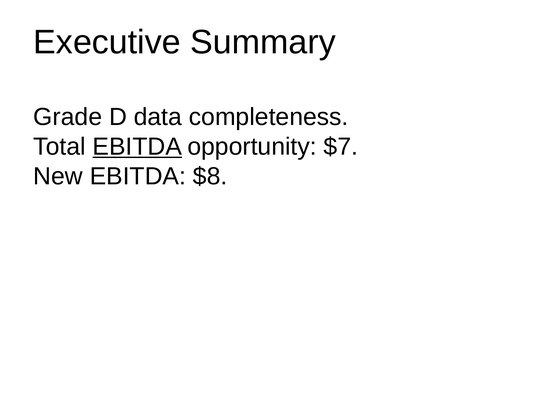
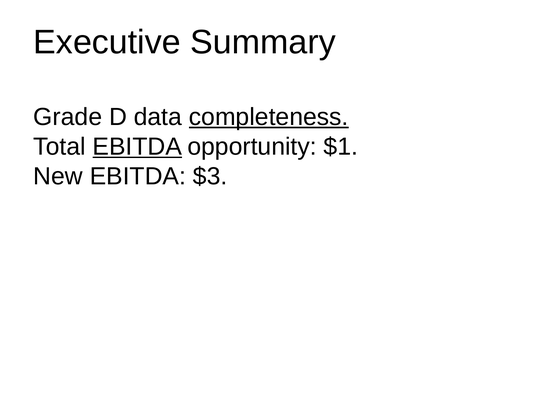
completeness underline: none -> present
$7: $7 -> $1
$8: $8 -> $3
